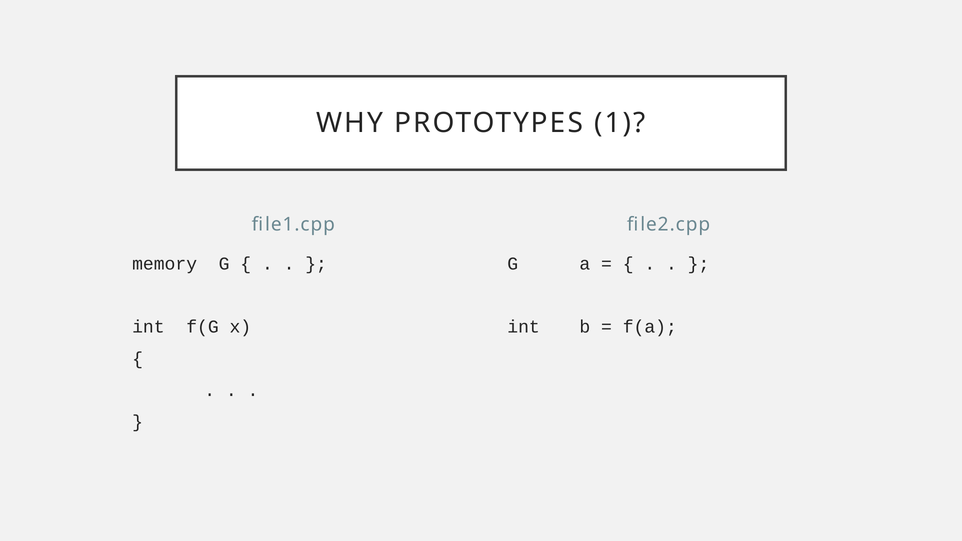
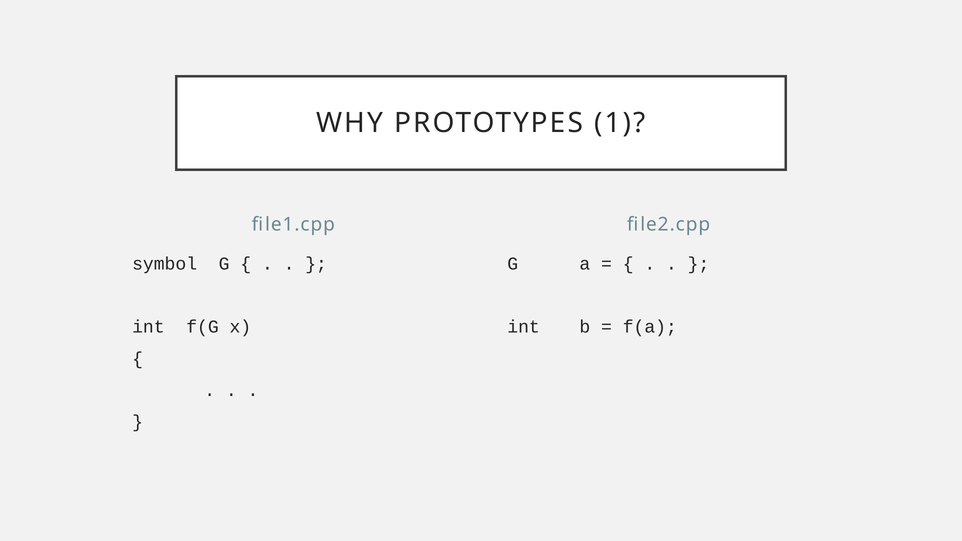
memory: memory -> symbol
